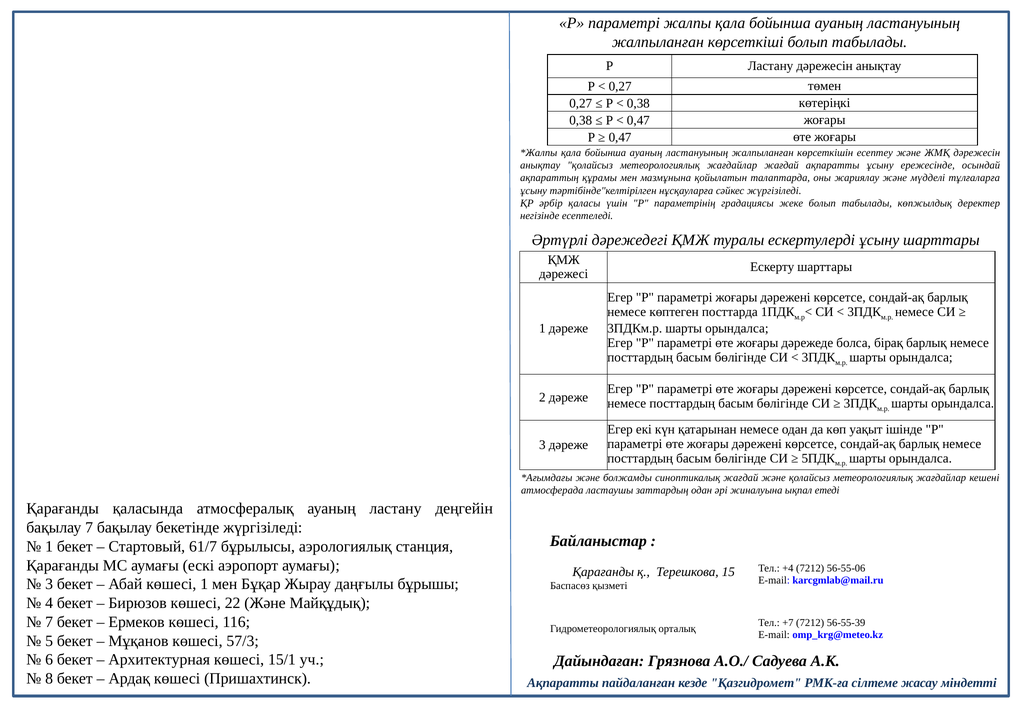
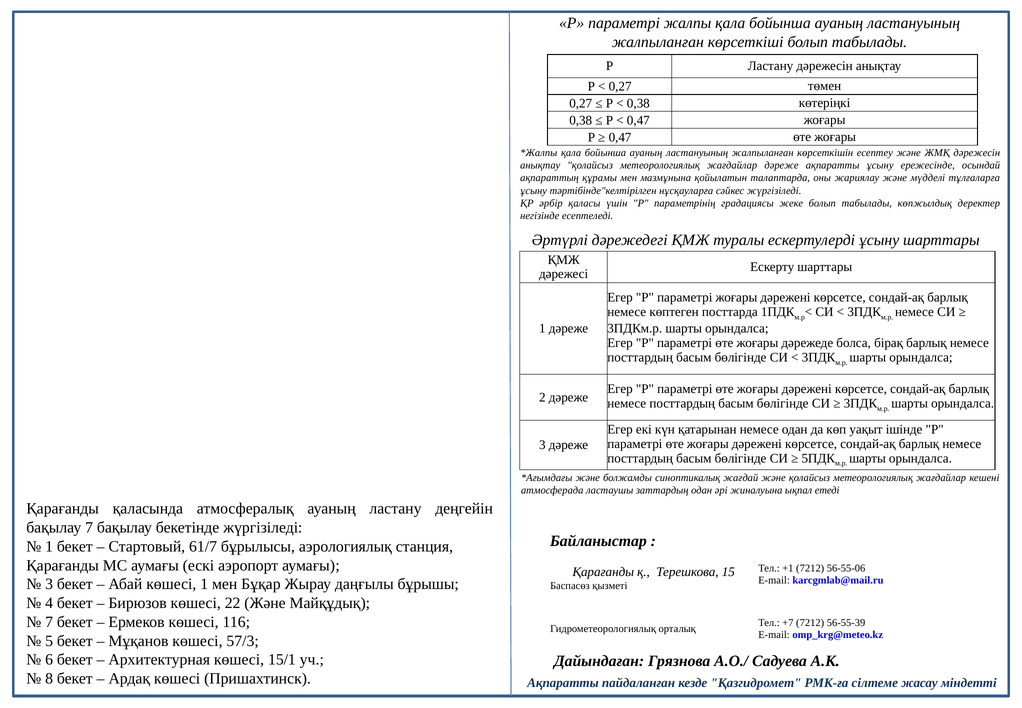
жағдайлар жағдай: жағдай -> дәреже
+4: +4 -> +1
